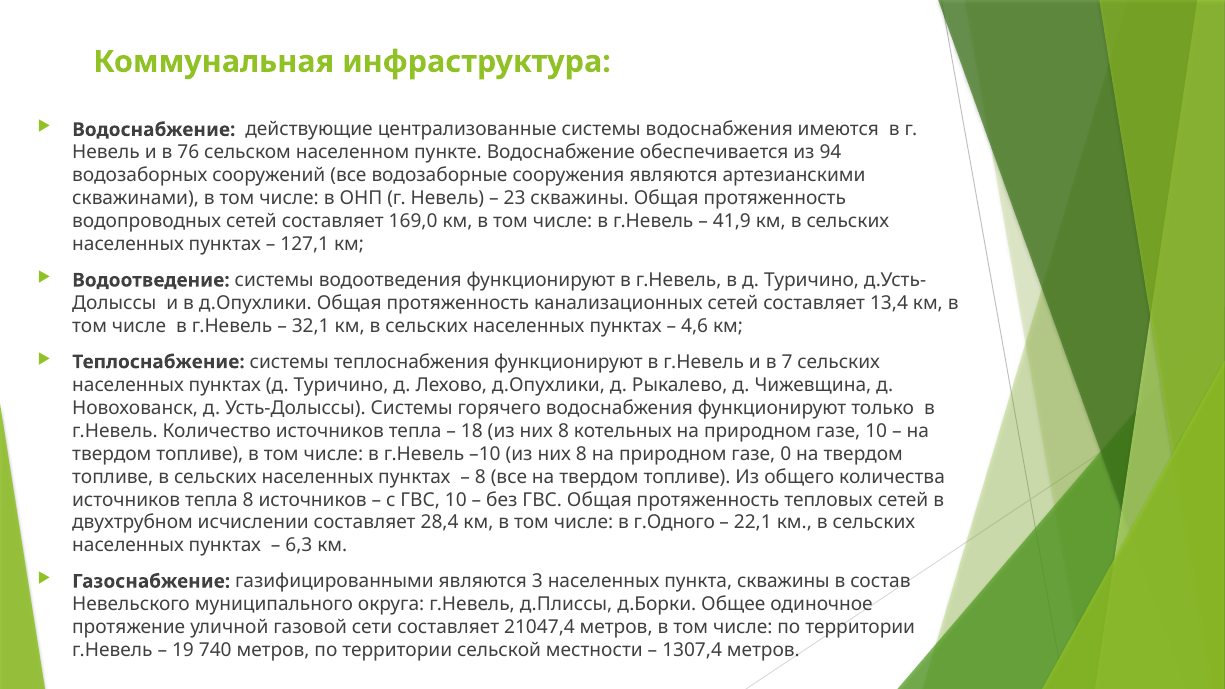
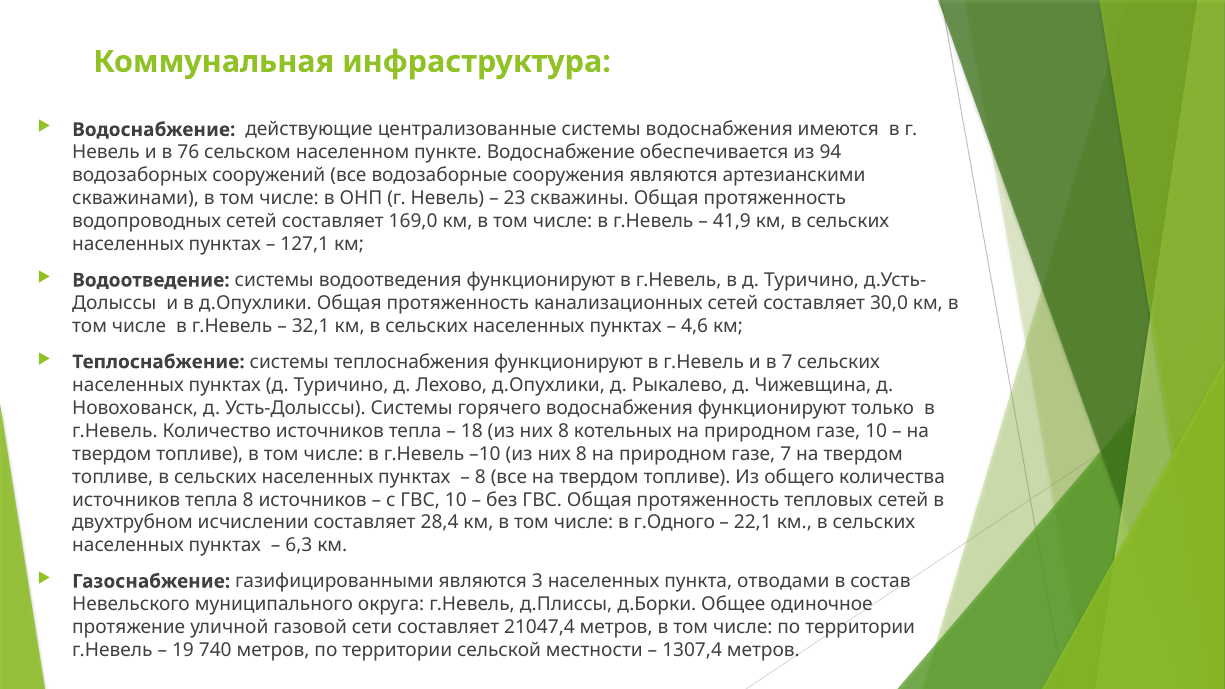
13,4: 13,4 -> 30,0
газе 0: 0 -> 7
пункта скважины: скважины -> отводами
